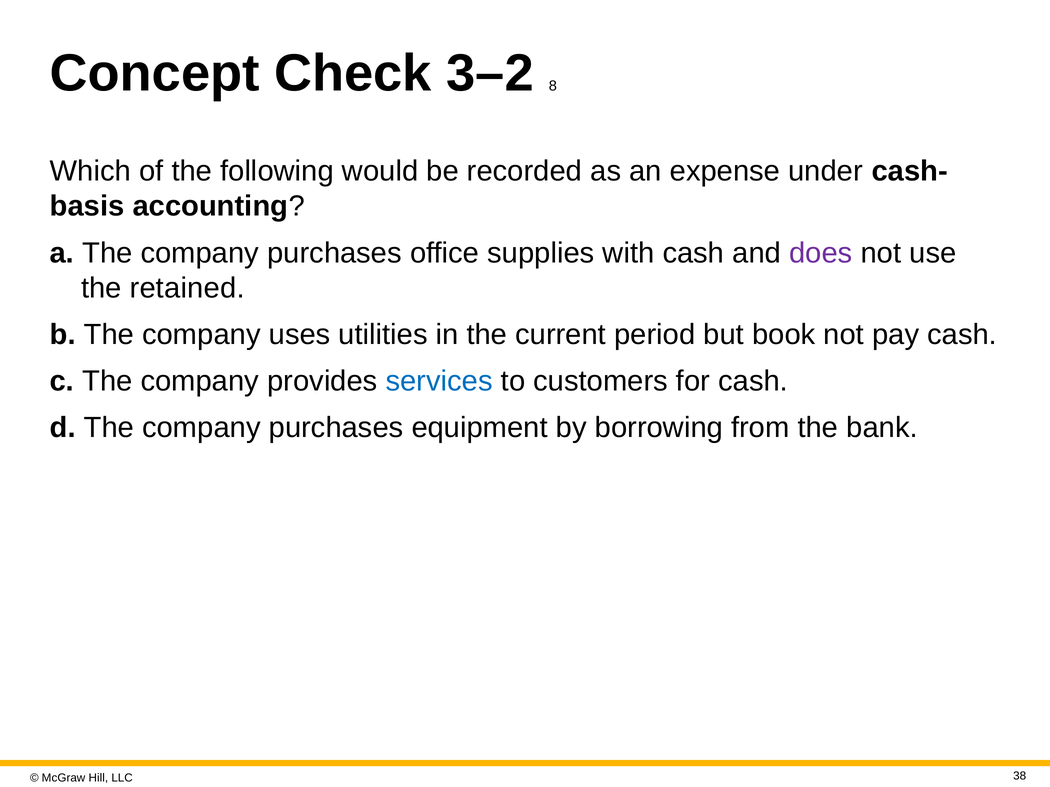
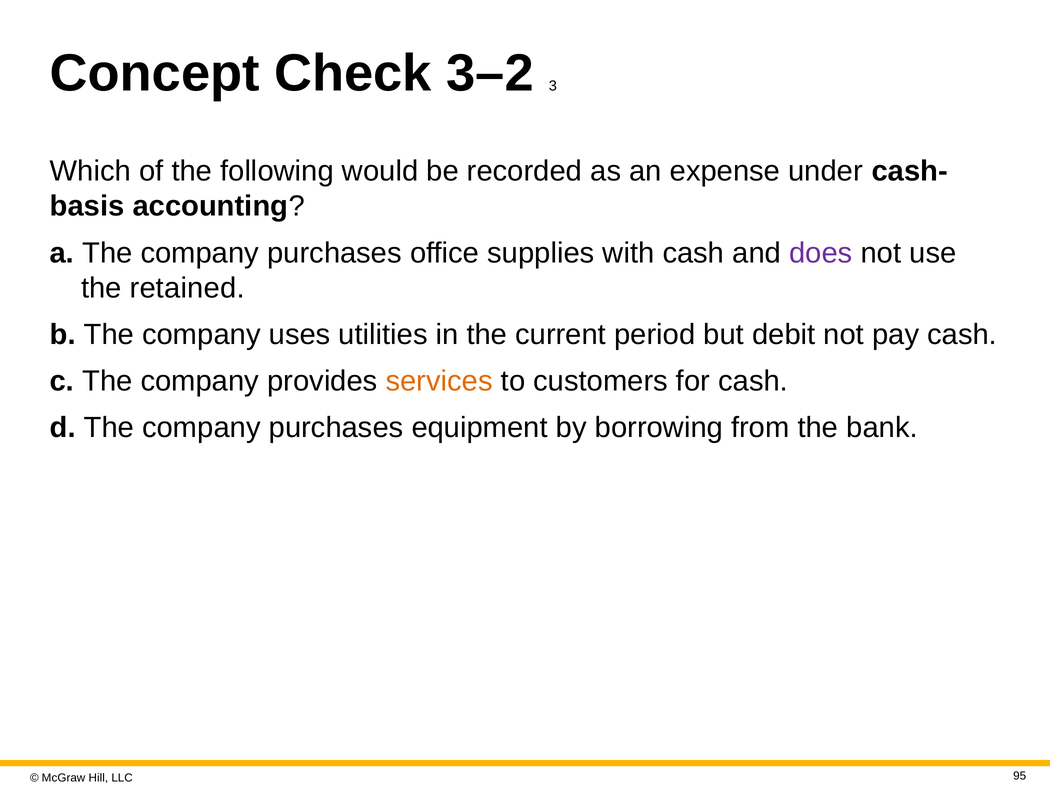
8: 8 -> 3
book: book -> debit
services colour: blue -> orange
38: 38 -> 95
